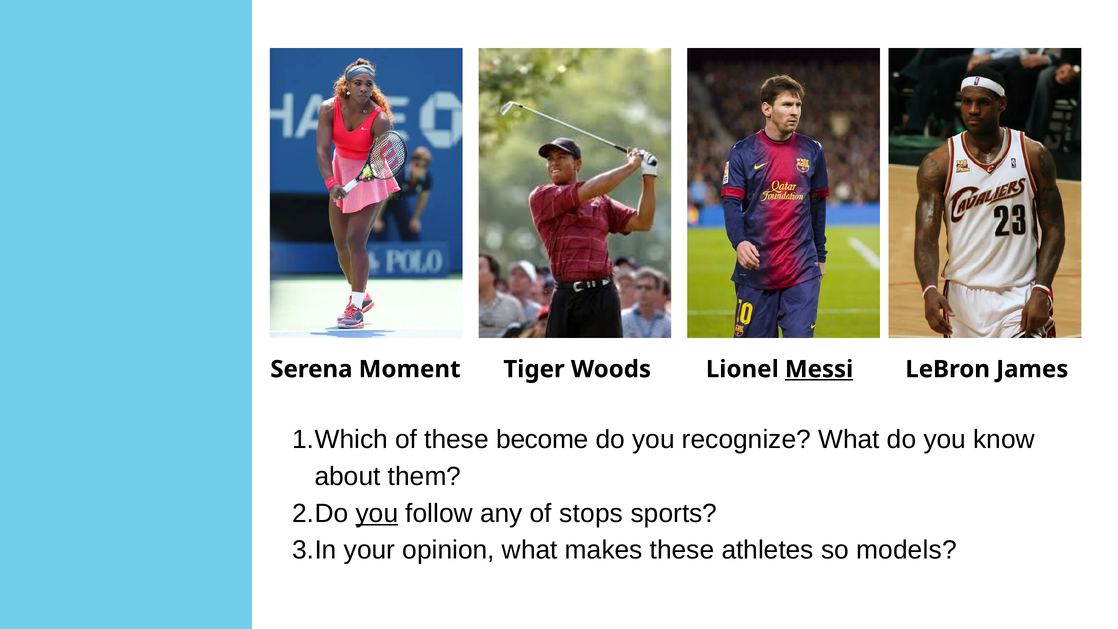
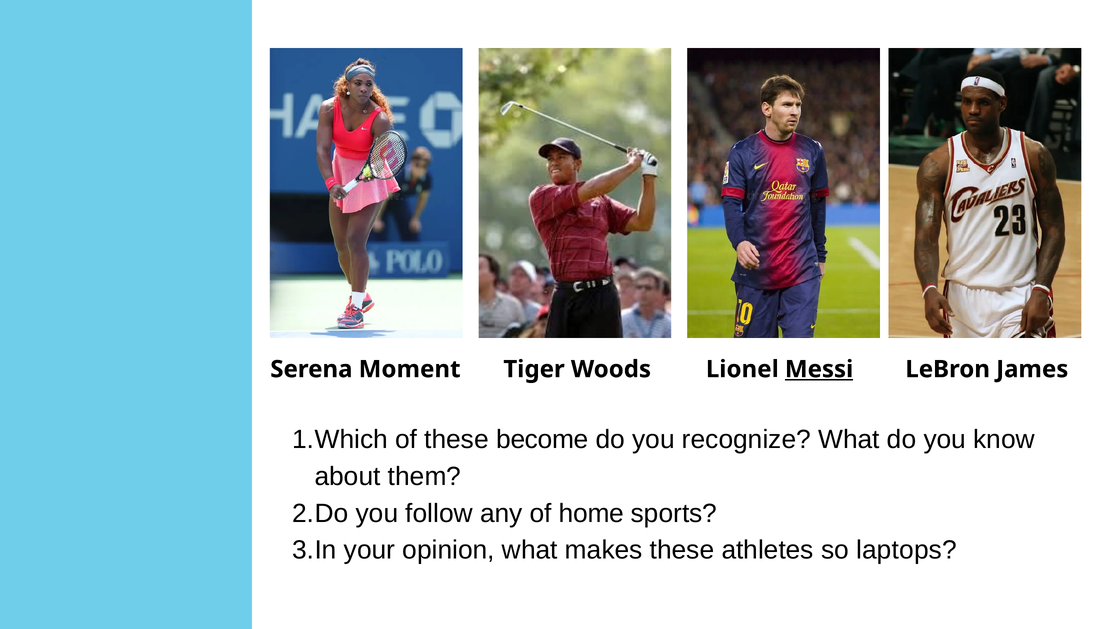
you at (377, 513) underline: present -> none
stops: stops -> home
models: models -> laptops
